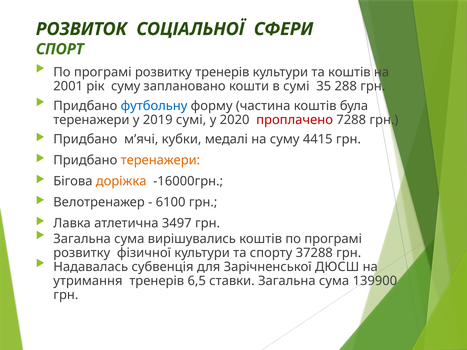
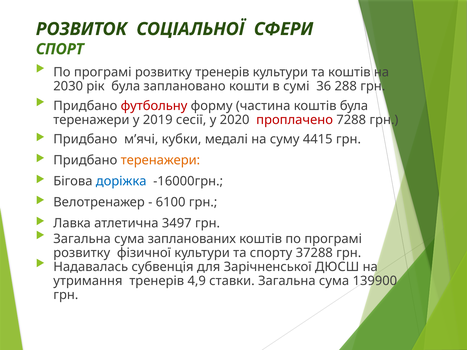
2001: 2001 -> 2030
рік суму: суму -> була
35: 35 -> 36
футбольну colour: blue -> red
2019 сумі: сумі -> сесії
доріжка colour: orange -> blue
вирішувались: вирішувались -> запланованих
6,5: 6,5 -> 4,9
